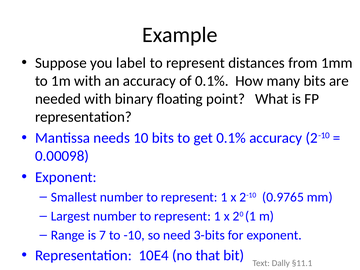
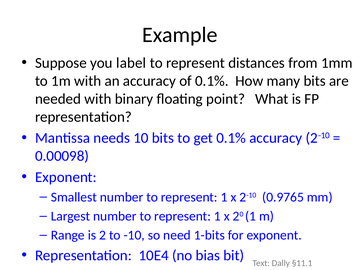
7: 7 -> 2
3-bits: 3-bits -> 1-bits
that: that -> bias
